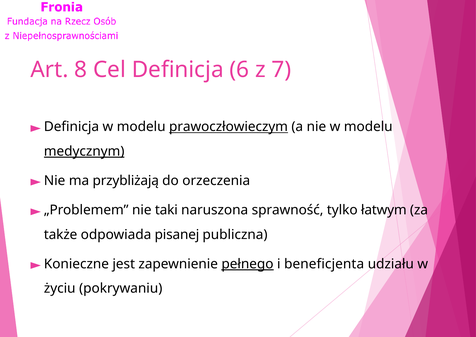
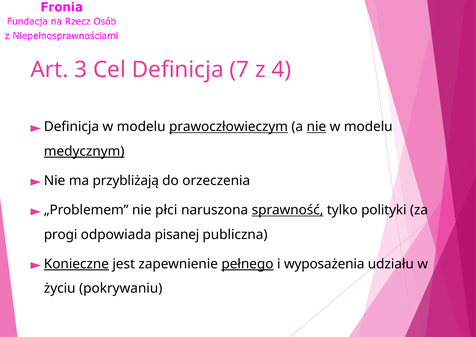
8: 8 -> 3
6: 6 -> 7
7: 7 -> 4
nie at (316, 127) underline: none -> present
taki: taki -> płci
sprawność underline: none -> present
łatwym: łatwym -> polityki
także: także -> progi
Konieczne underline: none -> present
beneficjenta: beneficjenta -> wyposażenia
